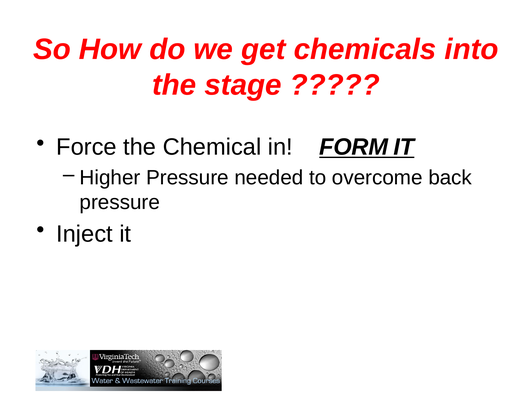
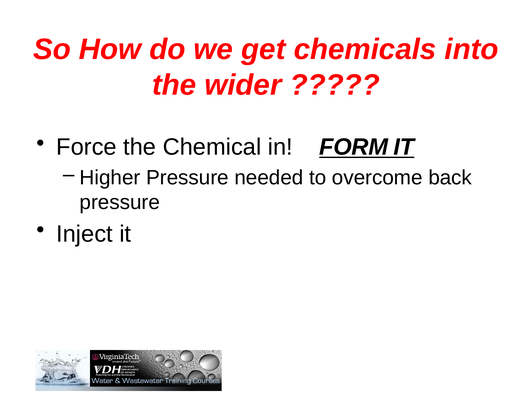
stage: stage -> wider
